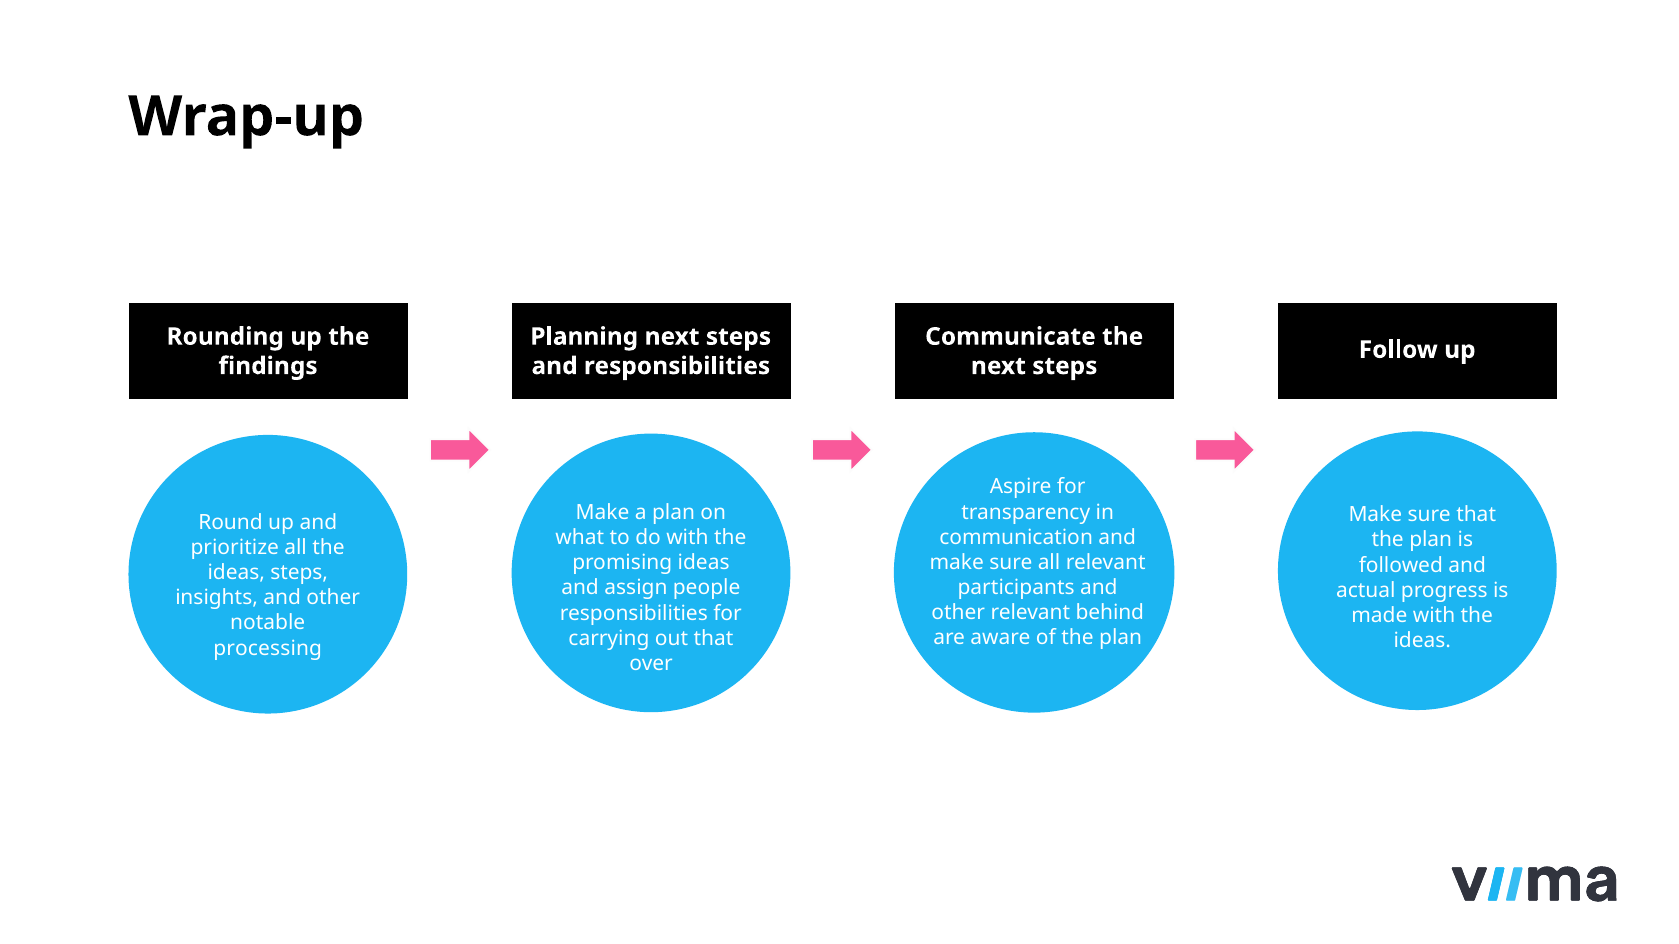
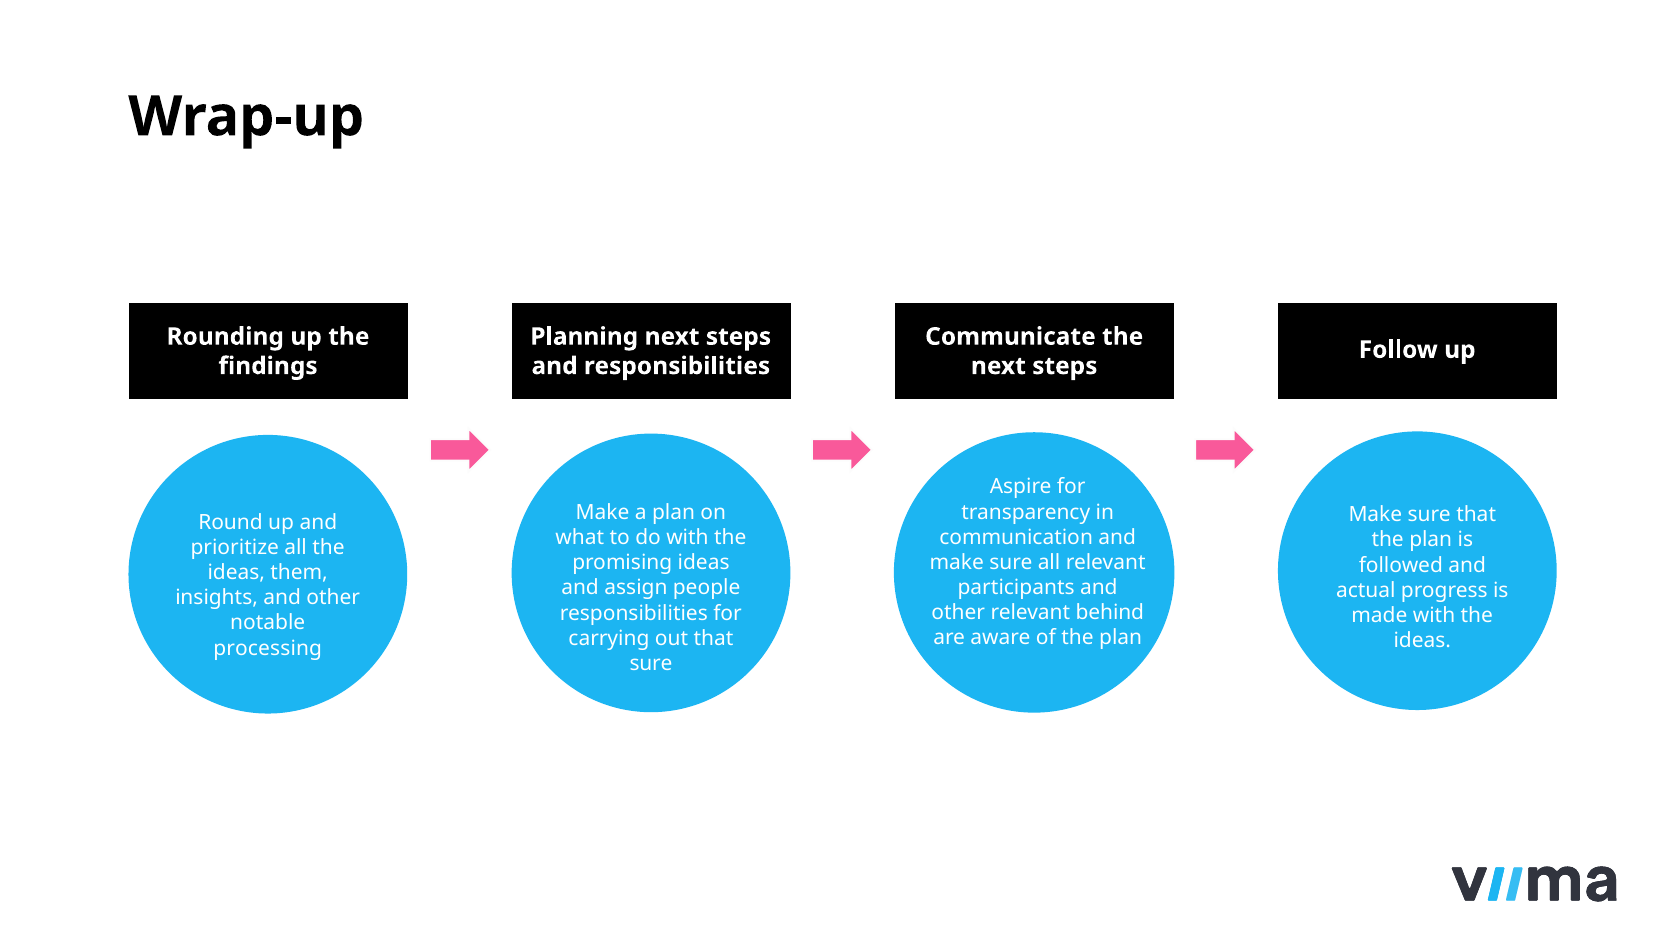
ideas steps: steps -> them
over at (651, 664): over -> sure
